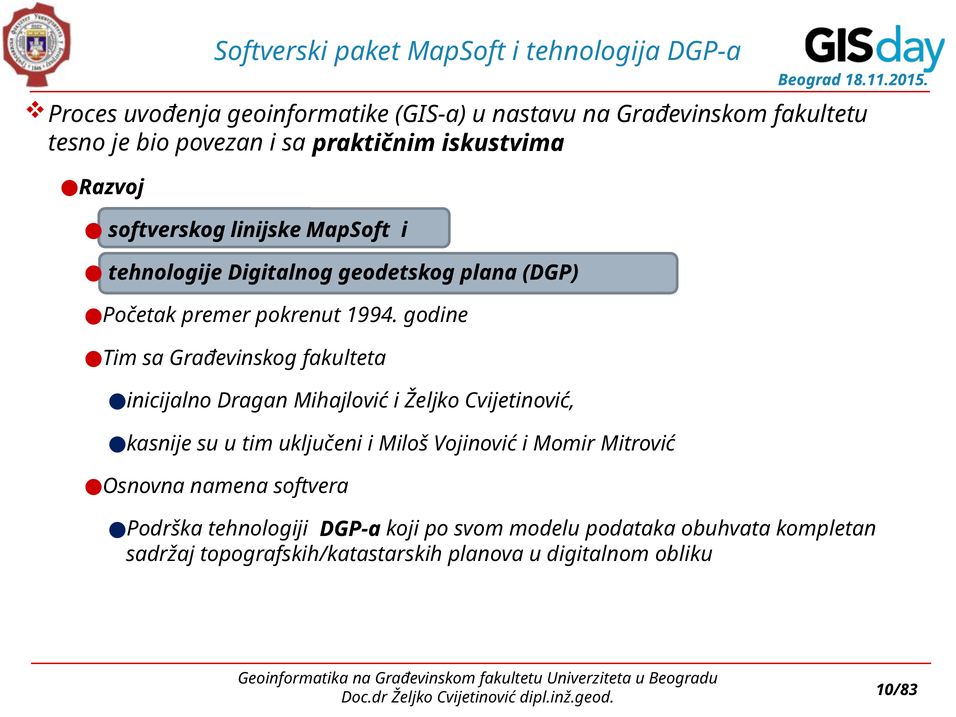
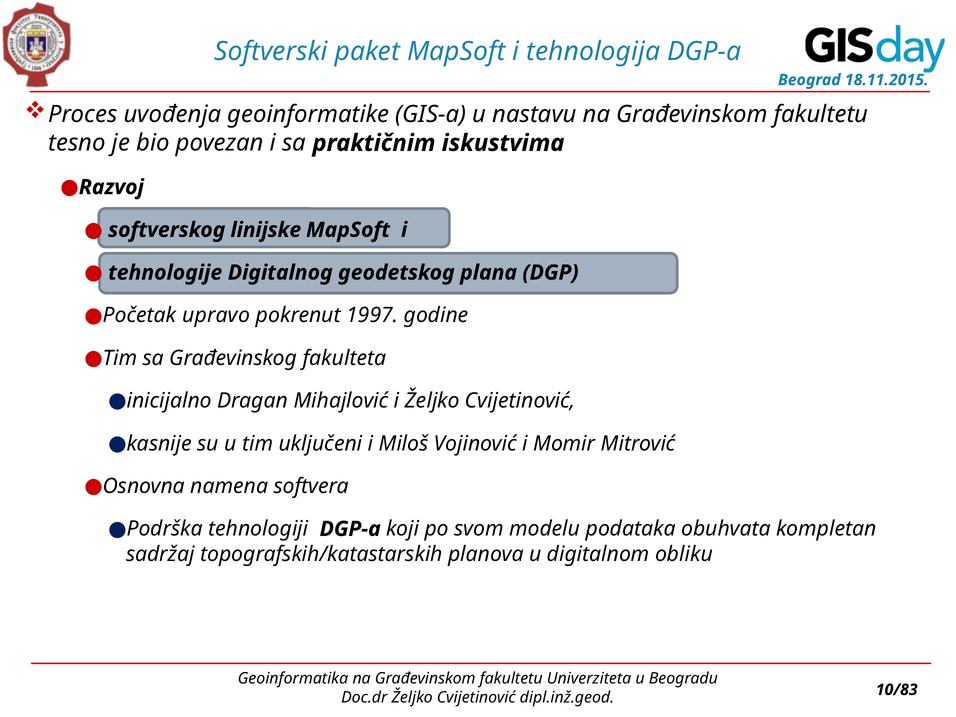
premer: premer -> upravo
1994: 1994 -> 1997
